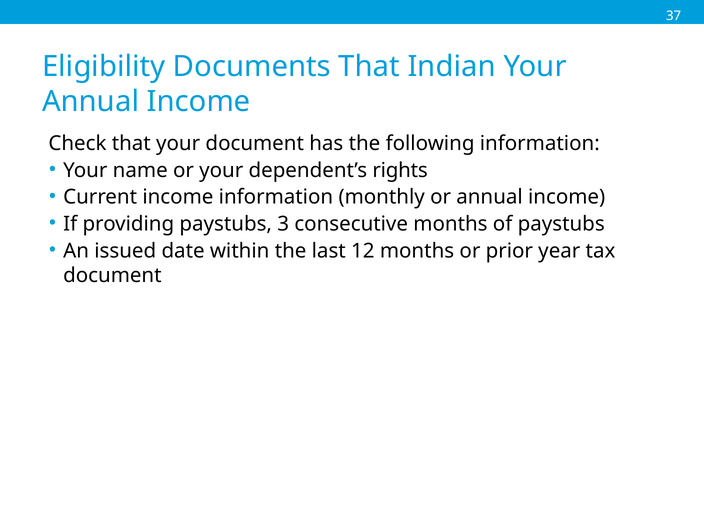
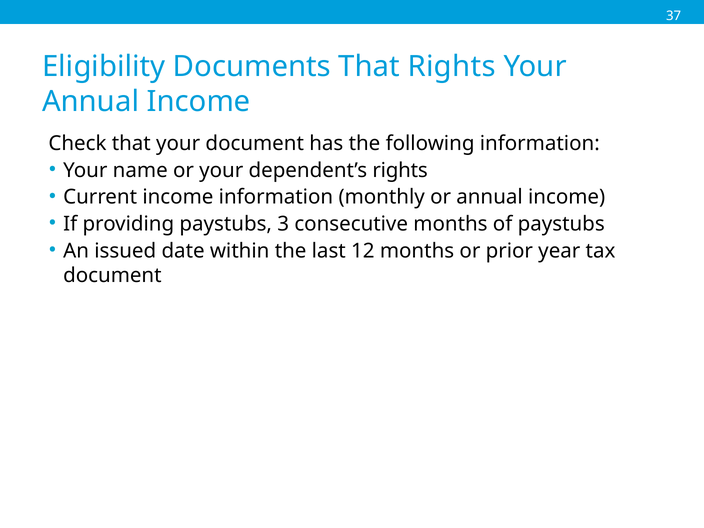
That Indian: Indian -> Rights
